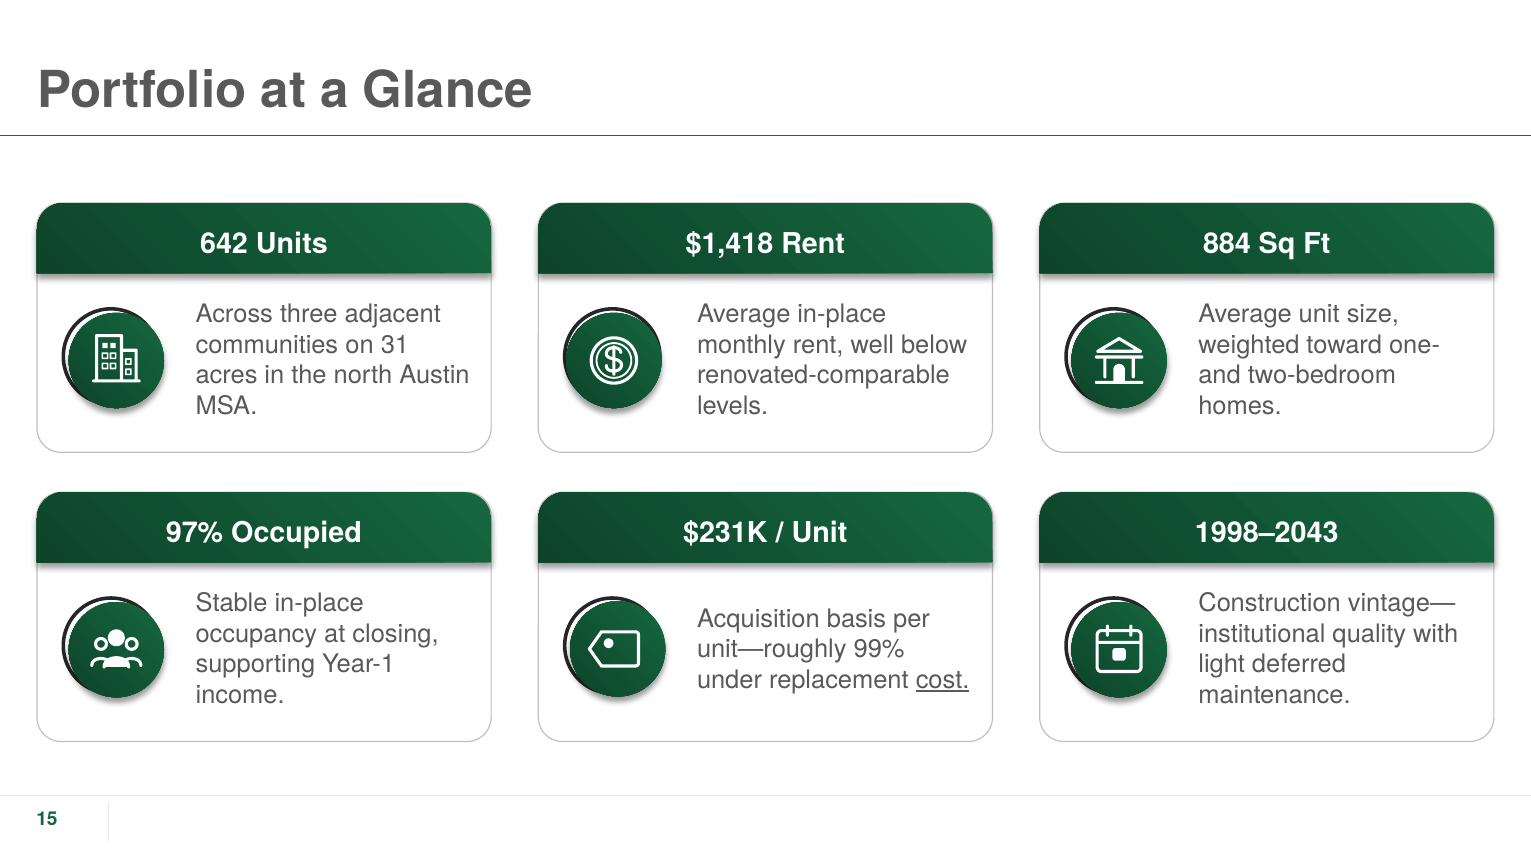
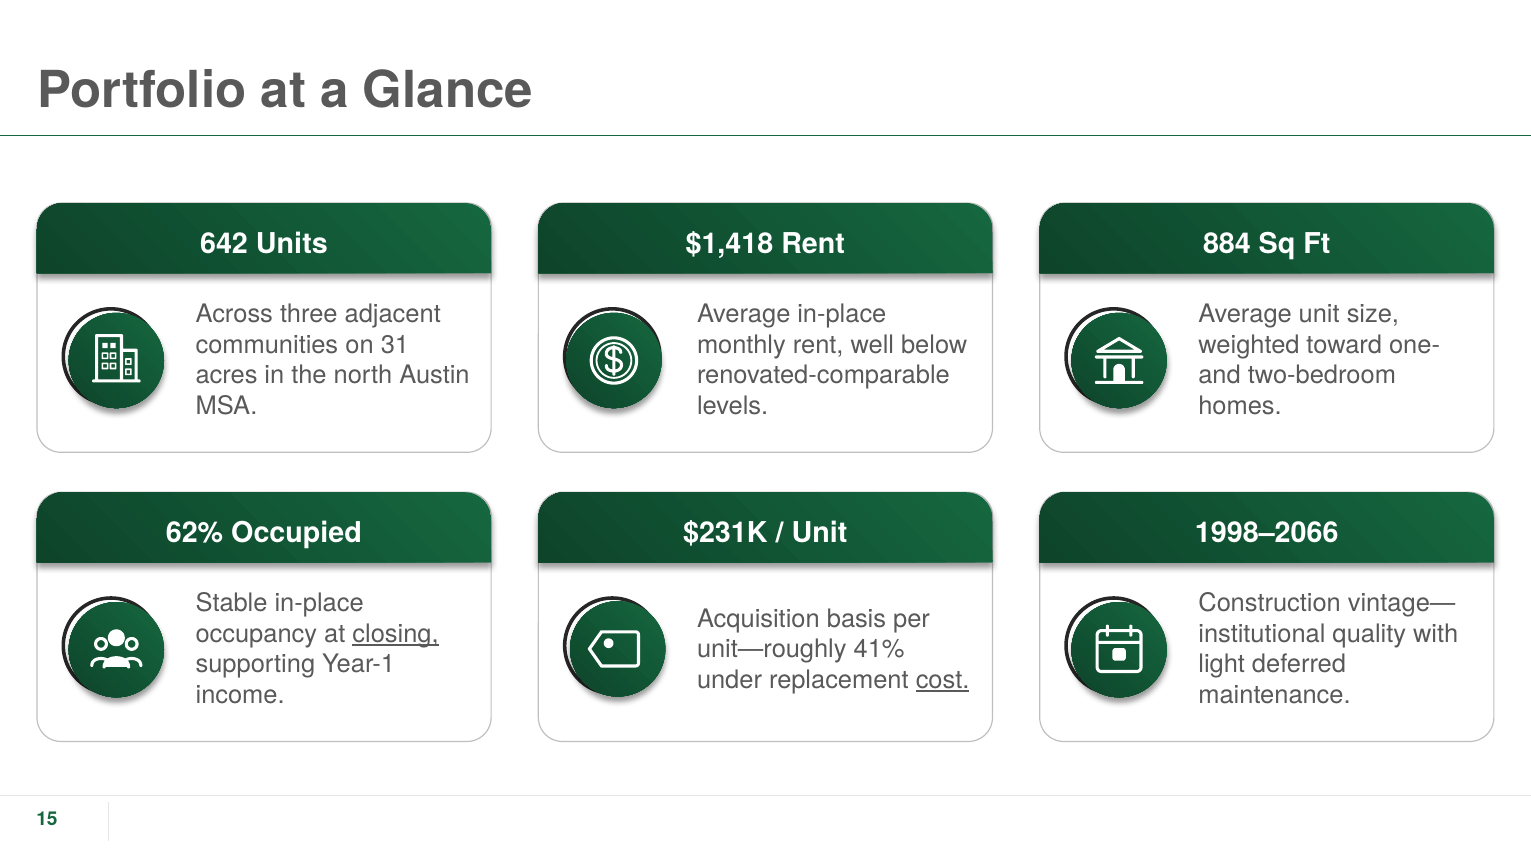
97%: 97% -> 62%
1998–2043: 1998–2043 -> 1998–2066
closing underline: none -> present
99%: 99% -> 41%
